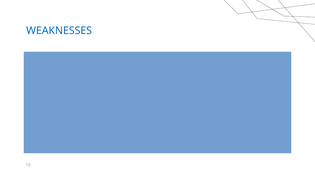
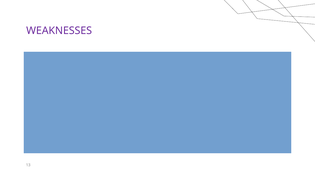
WEAKNESSES colour: blue -> purple
